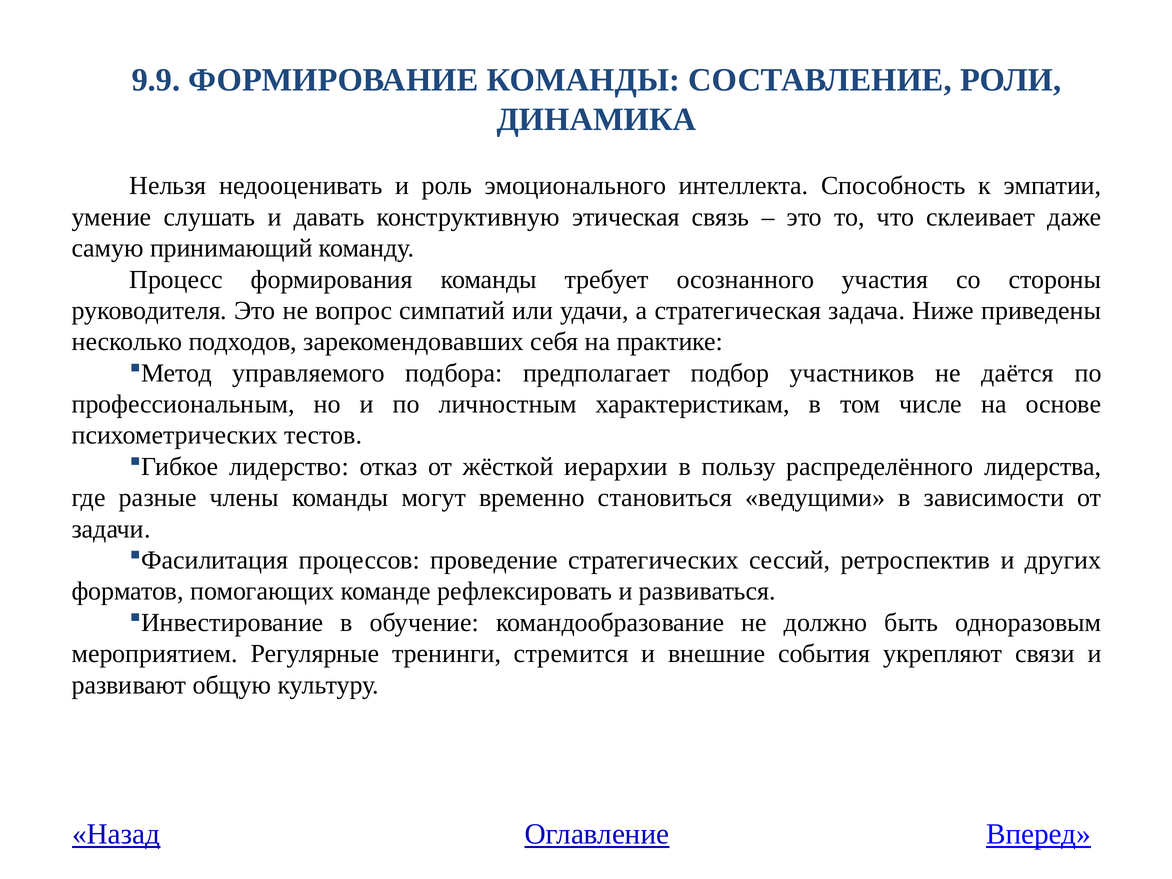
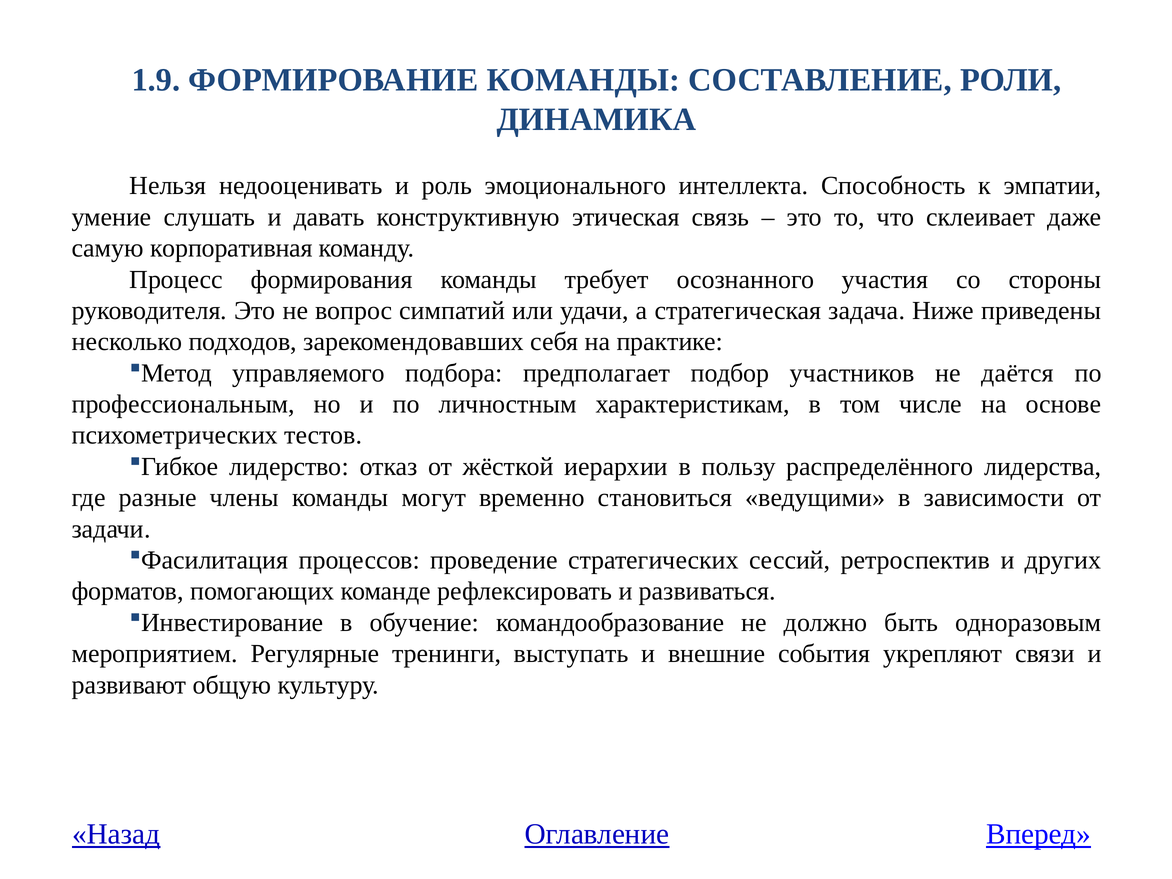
9.9: 9.9 -> 1.9
принимающий: принимающий -> корпоративная
стремится: стремится -> выступать
